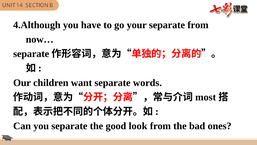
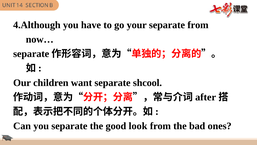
words: words -> shcool
most: most -> after
